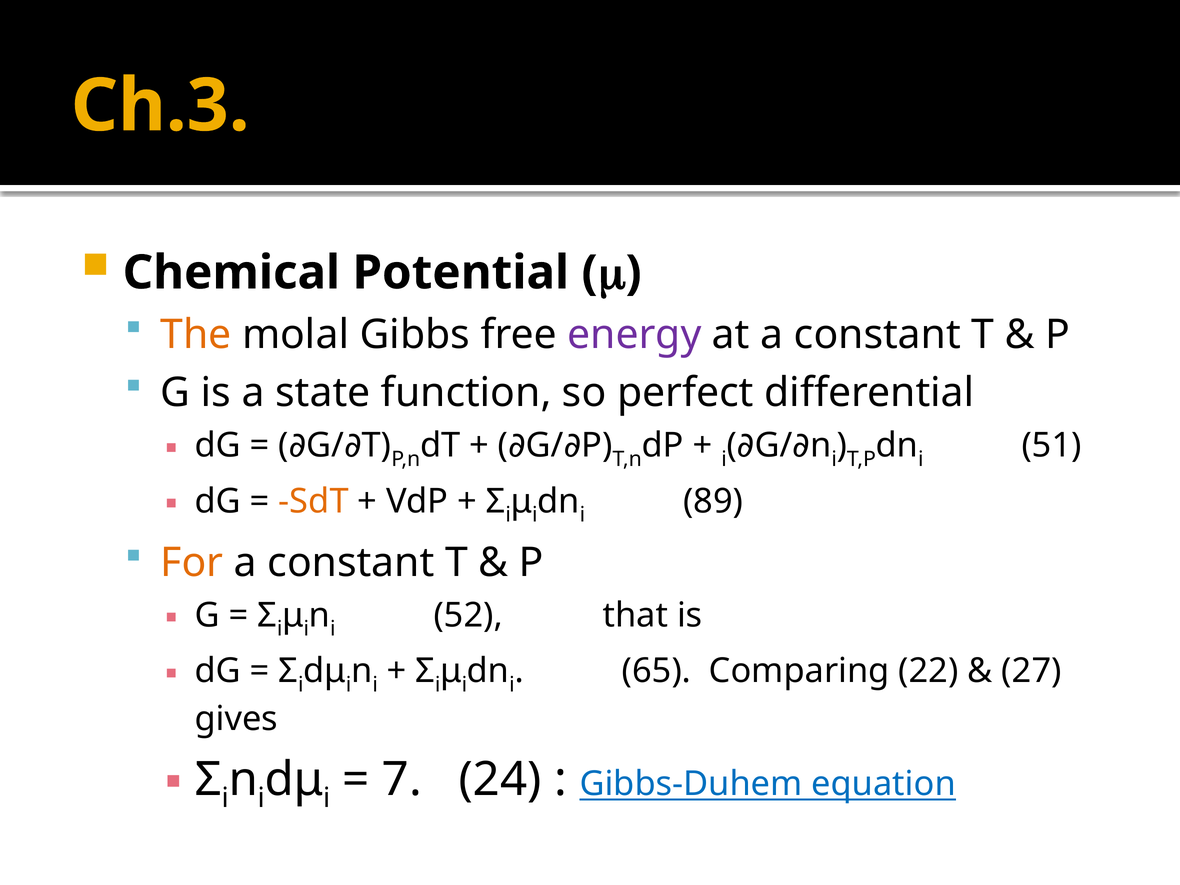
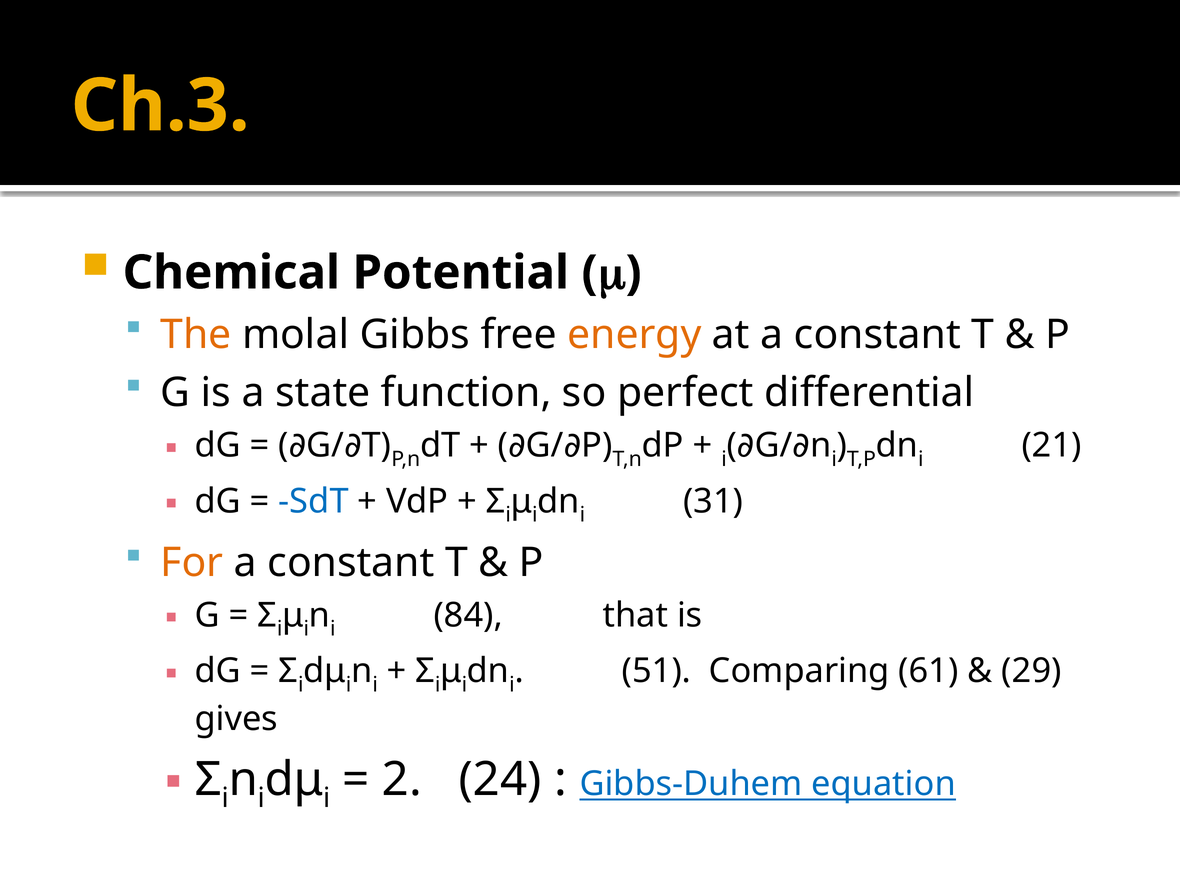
energy colour: purple -> orange
51: 51 -> 21
SdT colour: orange -> blue
89: 89 -> 31
52: 52 -> 84
65: 65 -> 51
22: 22 -> 61
27: 27 -> 29
7: 7 -> 2
